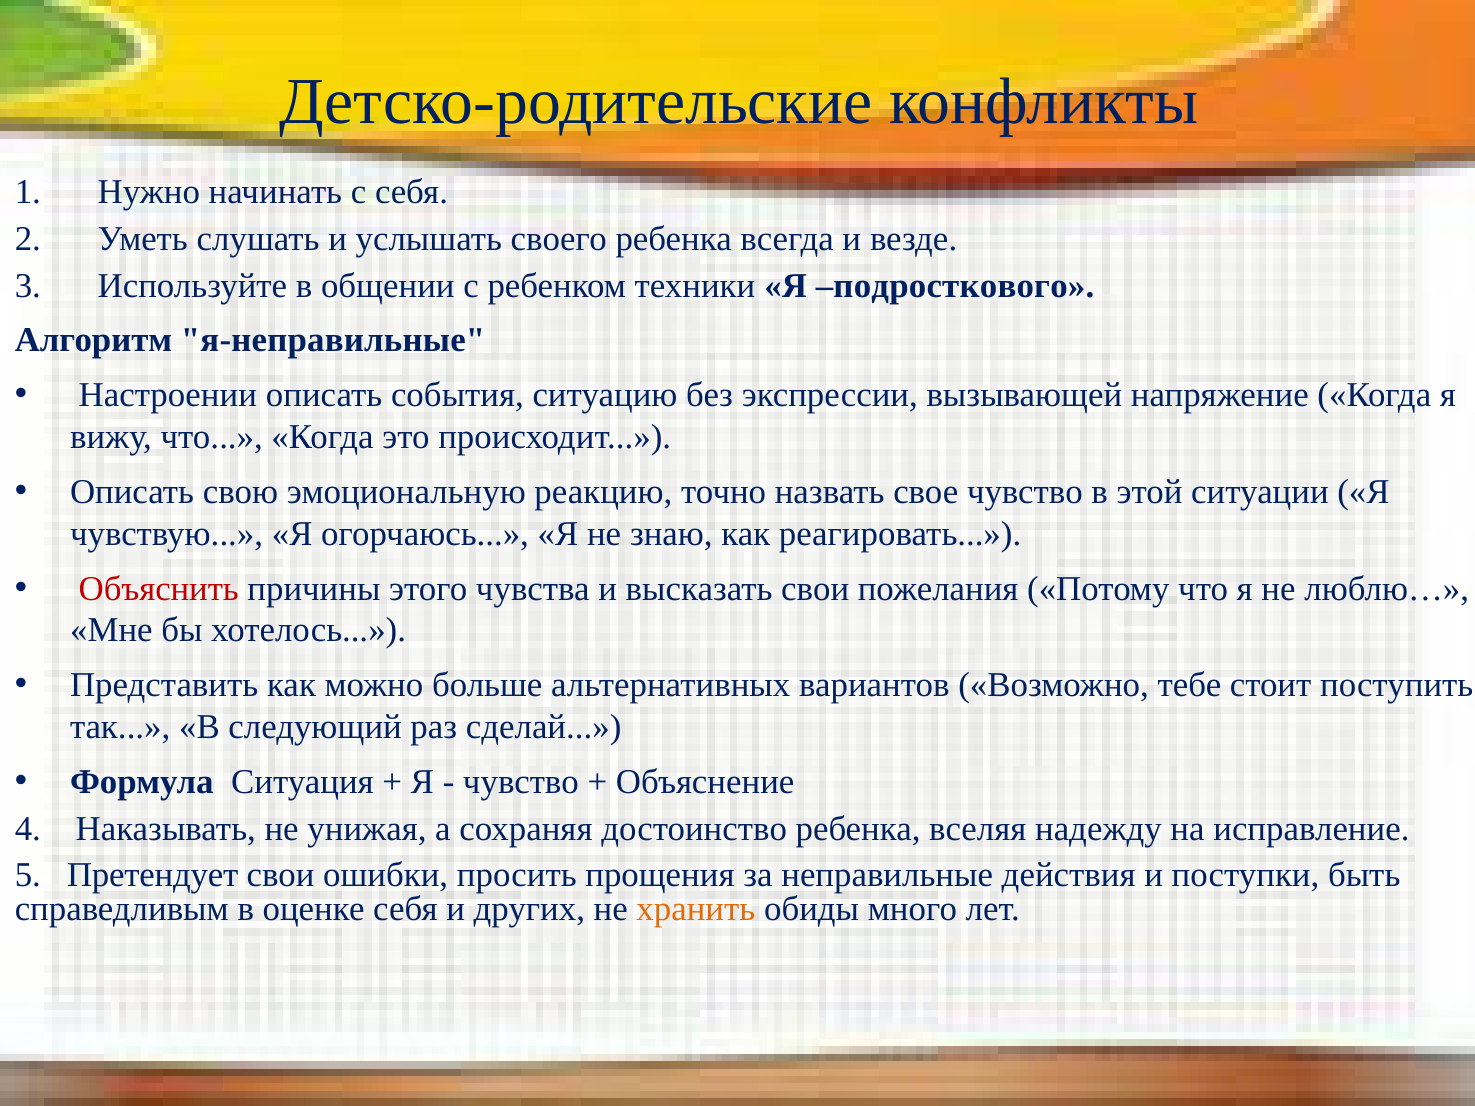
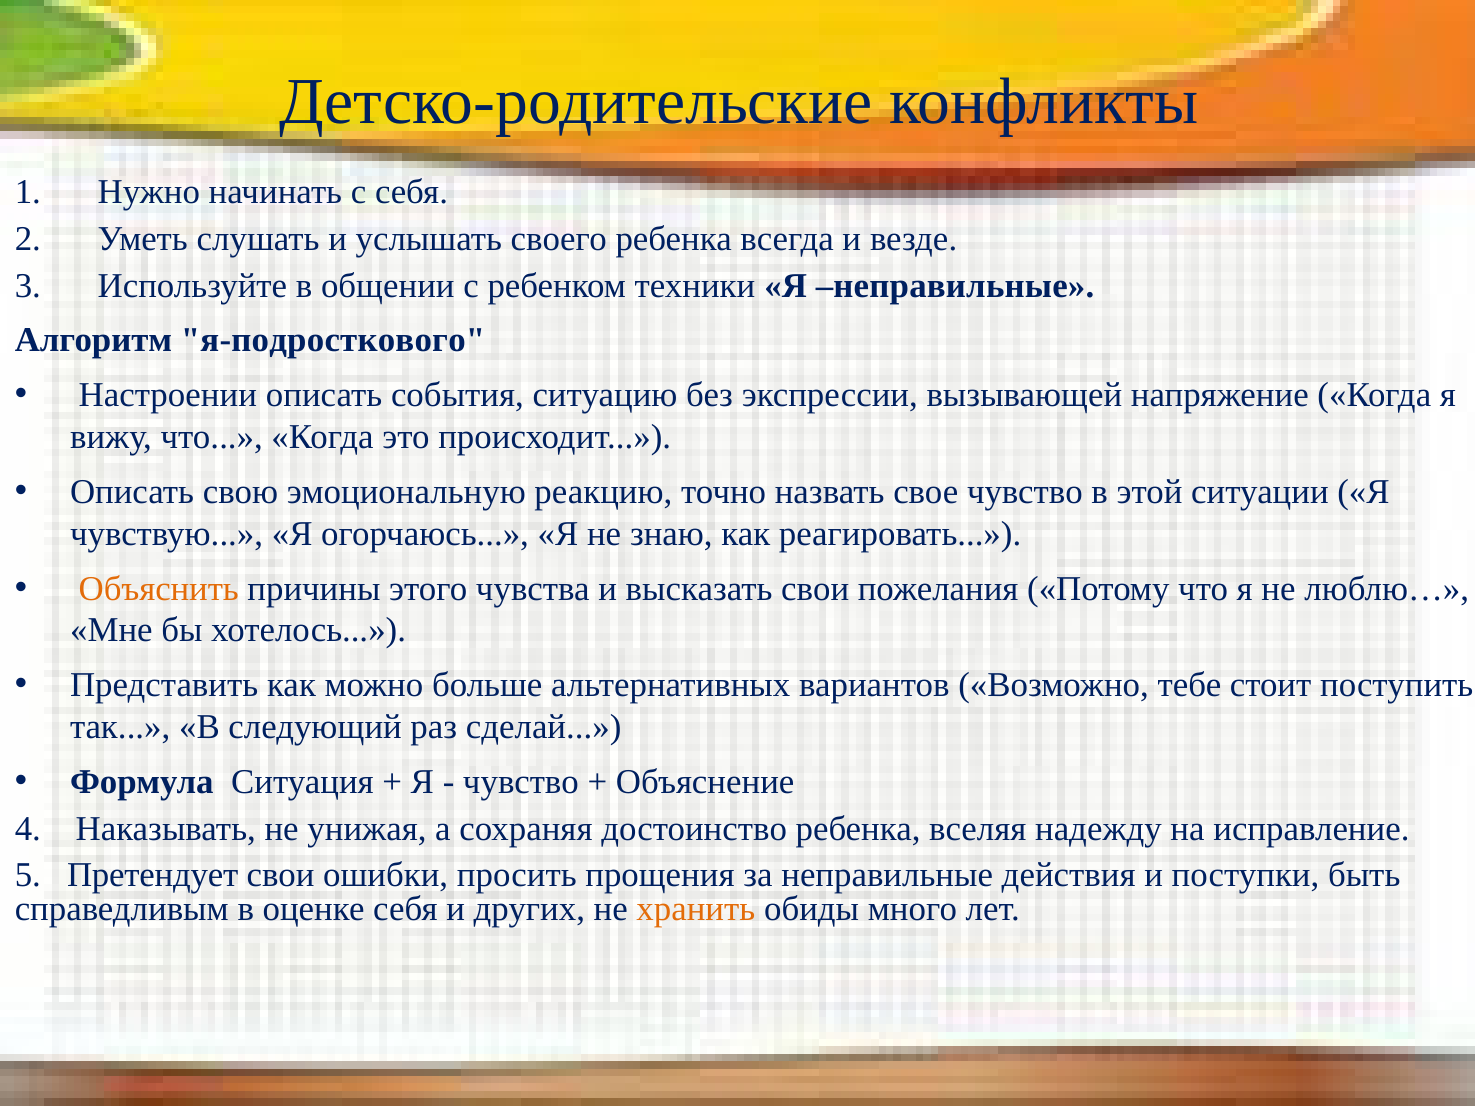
Я подросткового: подросткового -> неправильные
я-неправильные: я-неправильные -> я-подросткового
Объяснить colour: red -> orange
